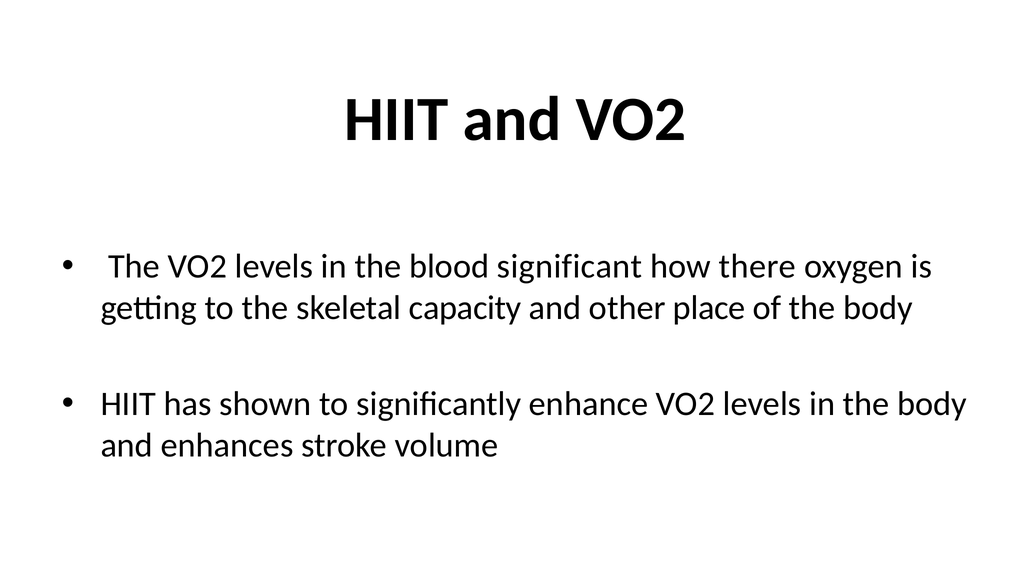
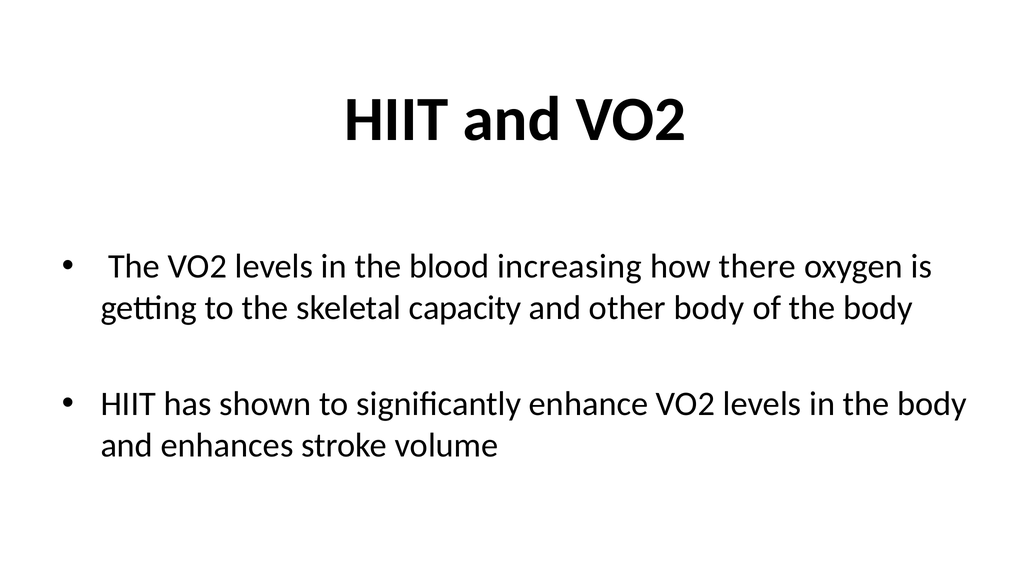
significant: significant -> increasing
other place: place -> body
